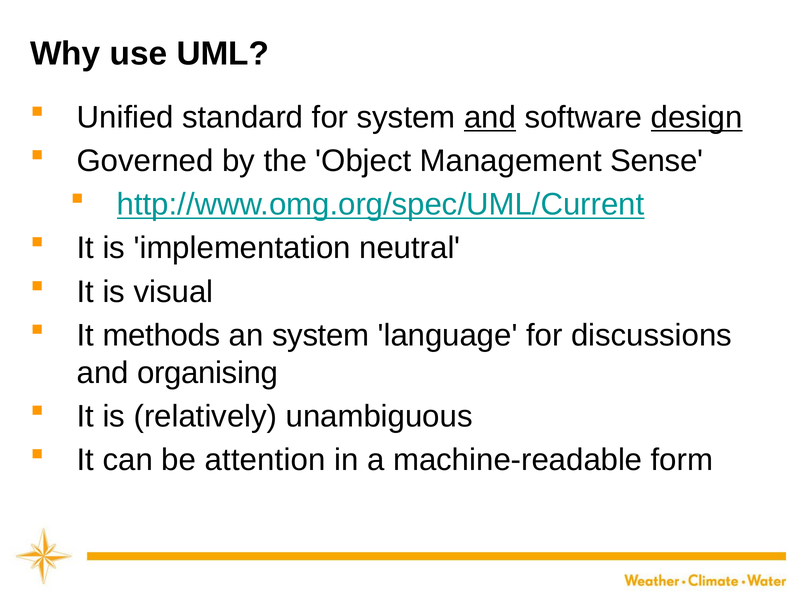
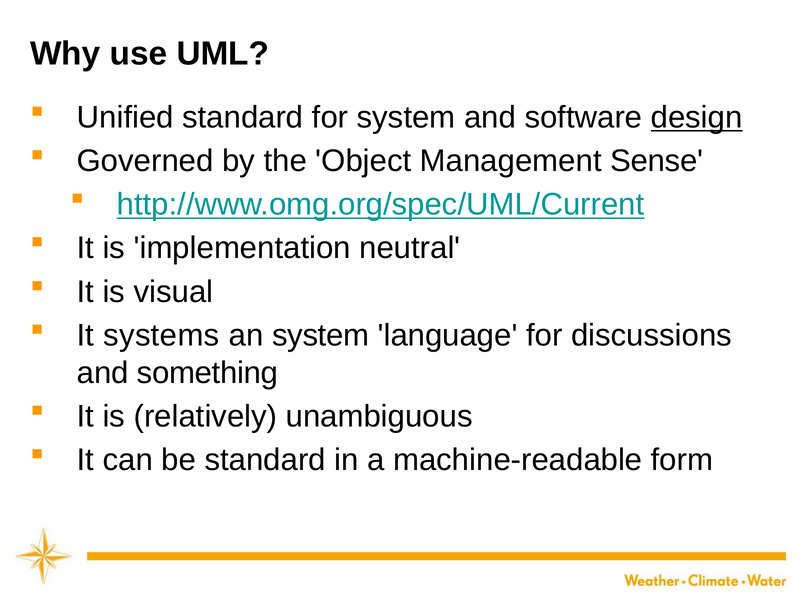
and at (490, 117) underline: present -> none
methods: methods -> systems
organising: organising -> something
be attention: attention -> standard
